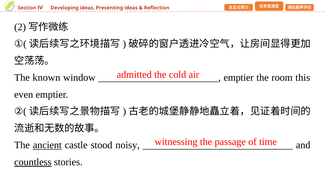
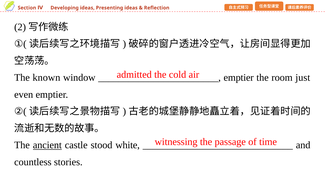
this: this -> just
noisy: noisy -> white
countless underline: present -> none
